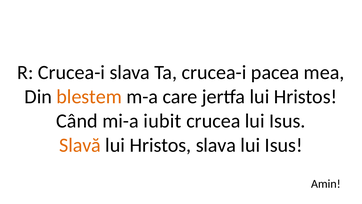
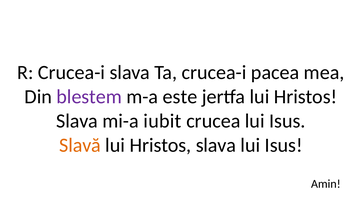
blestem colour: orange -> purple
care: care -> este
Când at (77, 121): Când -> Slava
